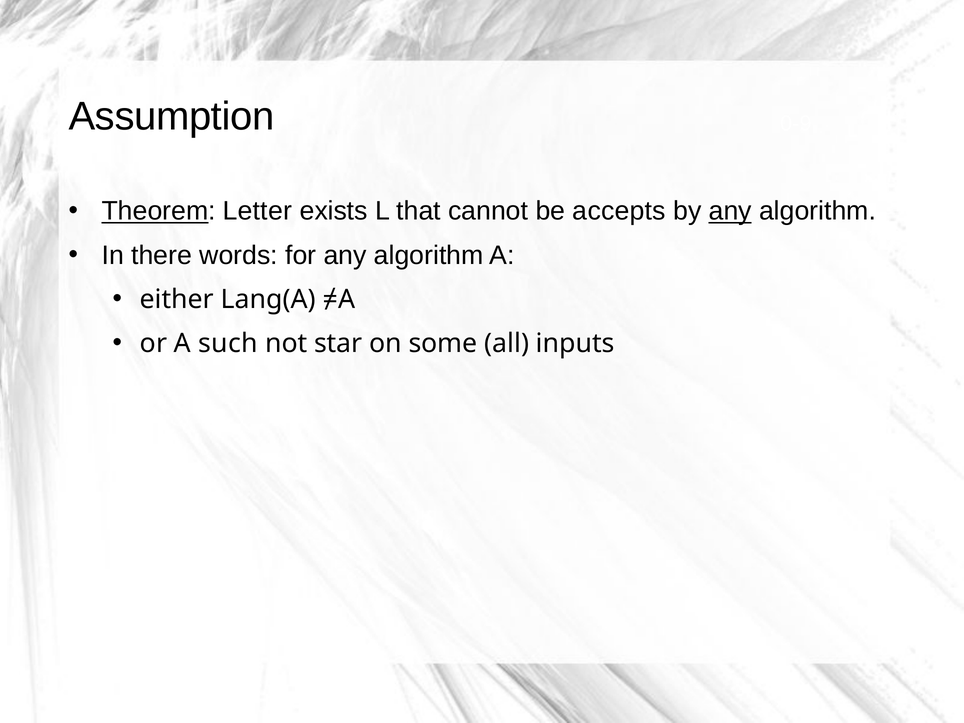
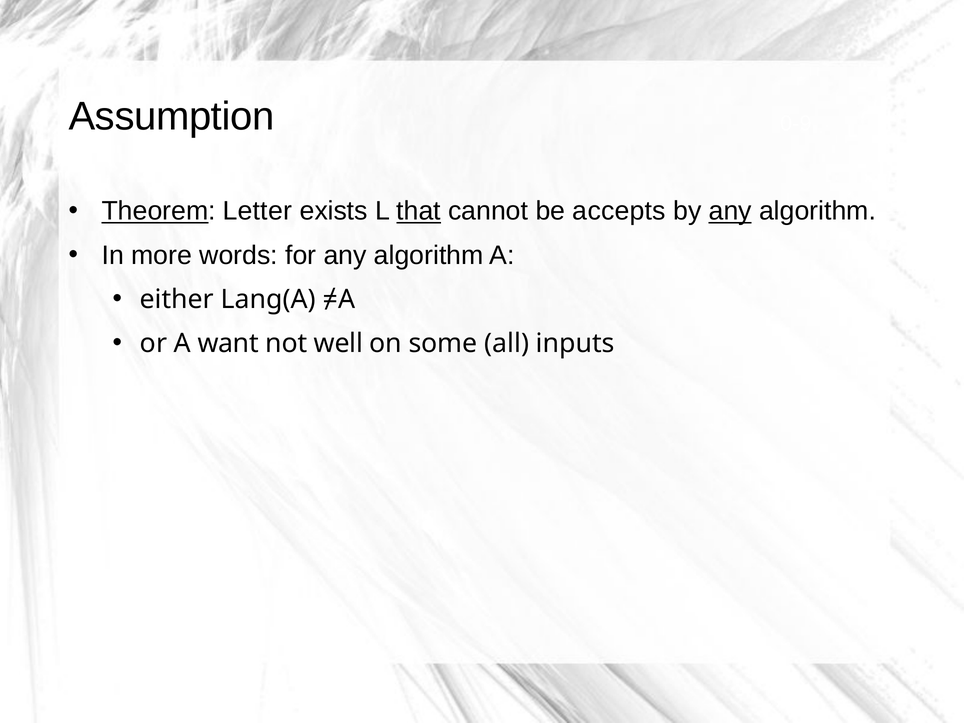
that underline: none -> present
there: there -> more
such: such -> want
star: star -> well
